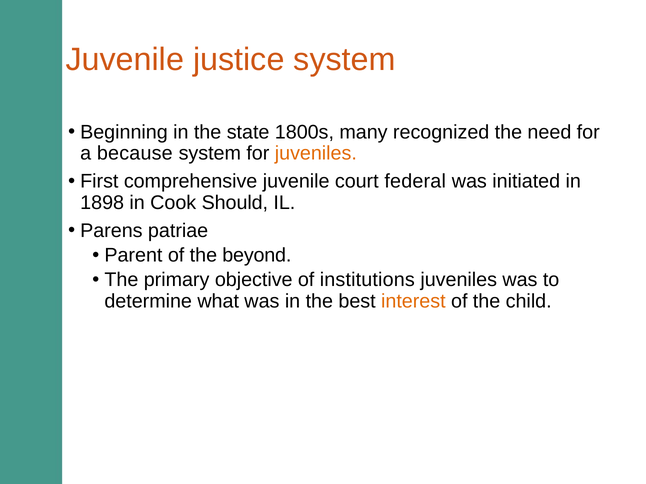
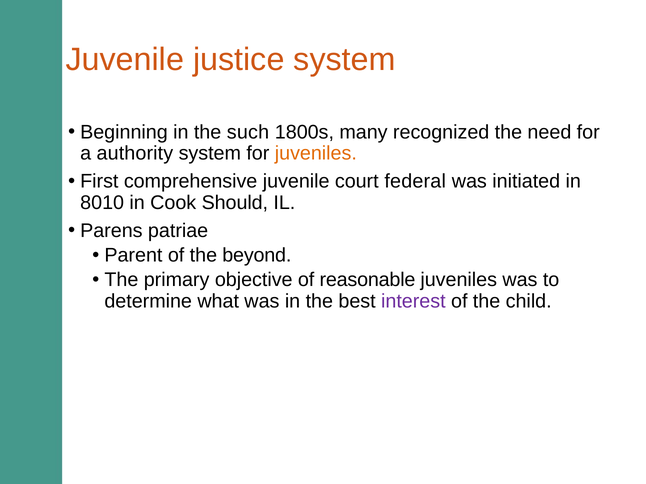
state: state -> such
because: because -> authority
1898: 1898 -> 8010
institutions: institutions -> reasonable
interest colour: orange -> purple
